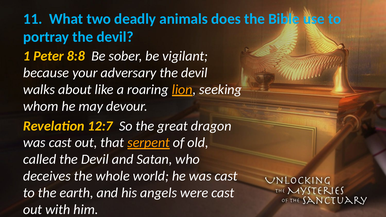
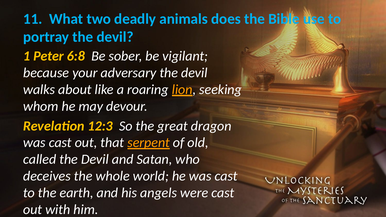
8:8: 8:8 -> 6:8
12:7: 12:7 -> 12:3
